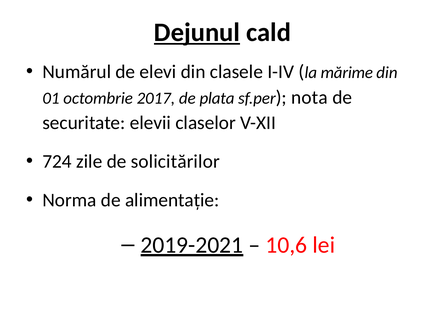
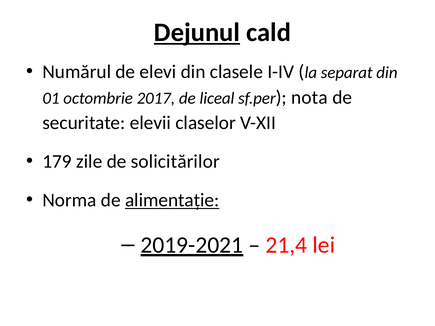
mărime: mărime -> separat
plata: plata -> liceal
724: 724 -> 179
alimentație underline: none -> present
10,6: 10,6 -> 21,4
